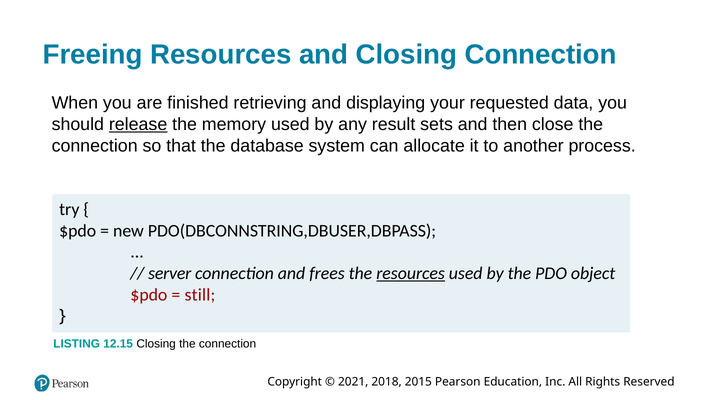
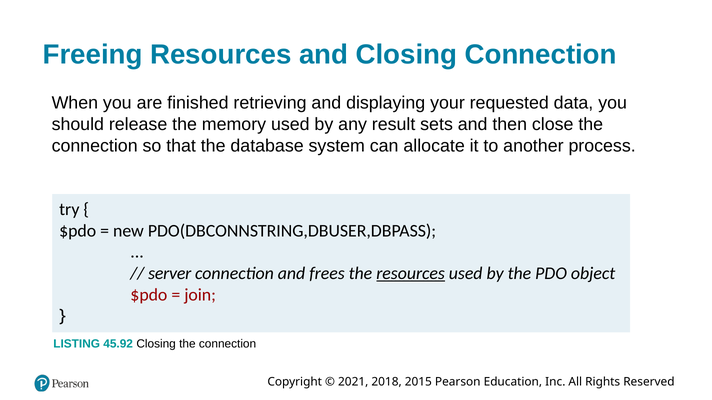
release underline: present -> none
still: still -> join
12.15: 12.15 -> 45.92
